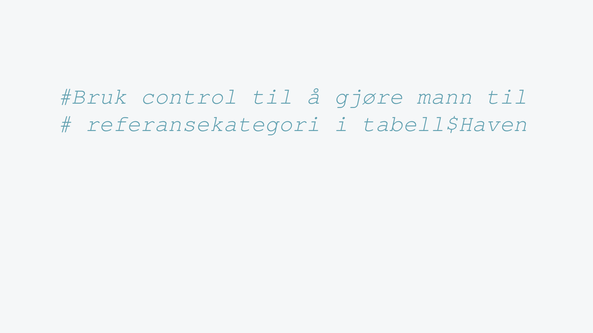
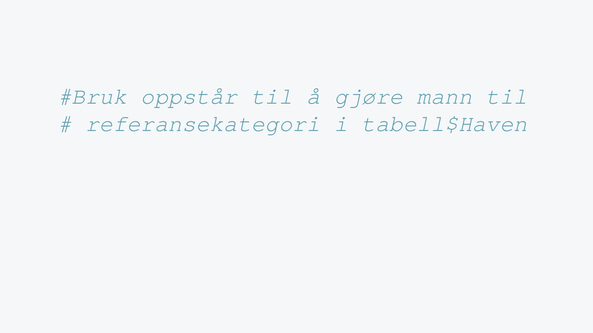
control: control -> oppstår
